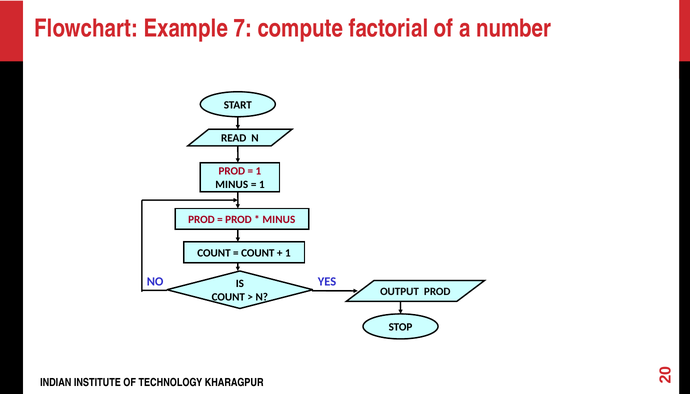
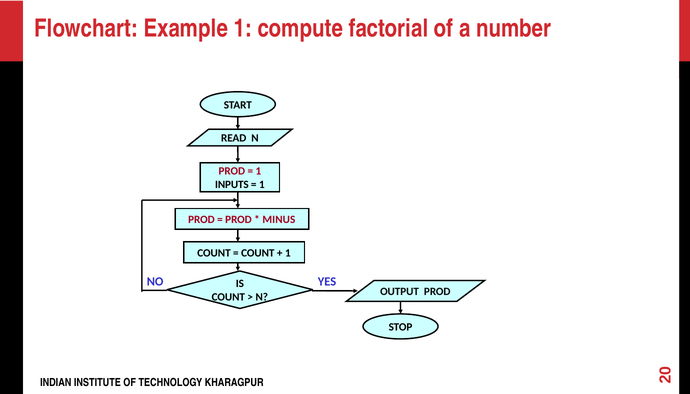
Example 7: 7 -> 1
MINUS at (232, 185): MINUS -> INPUTS
